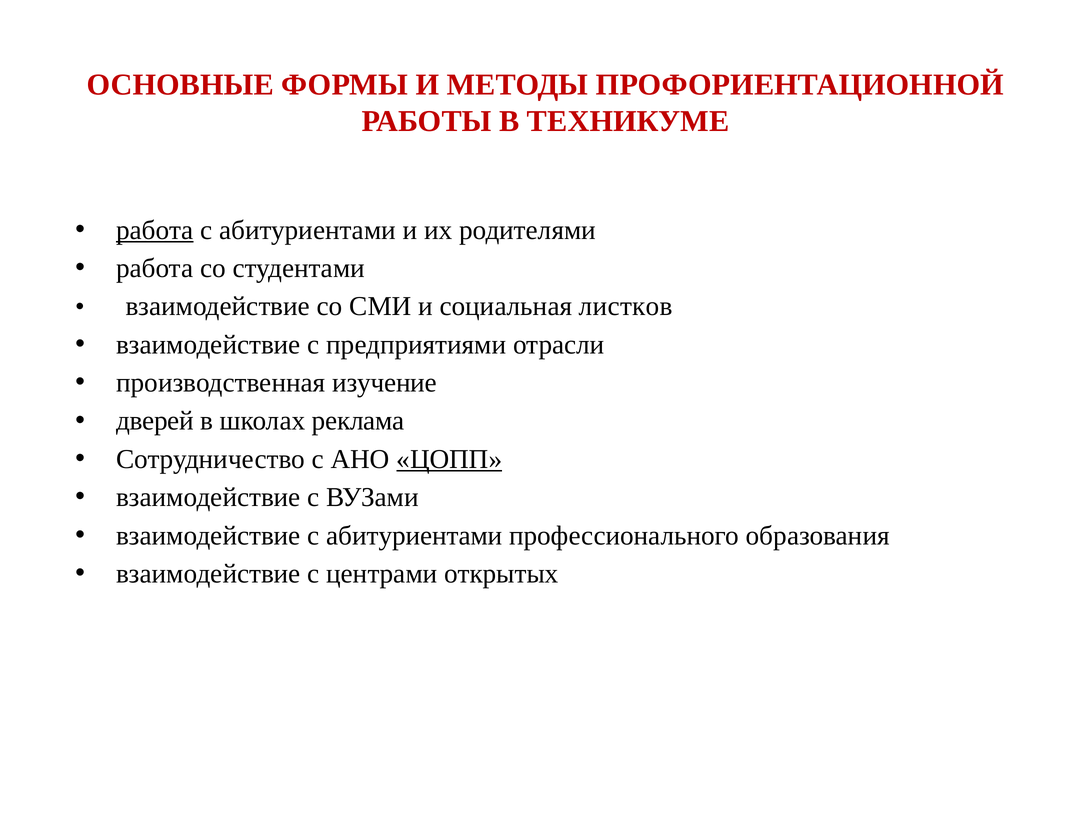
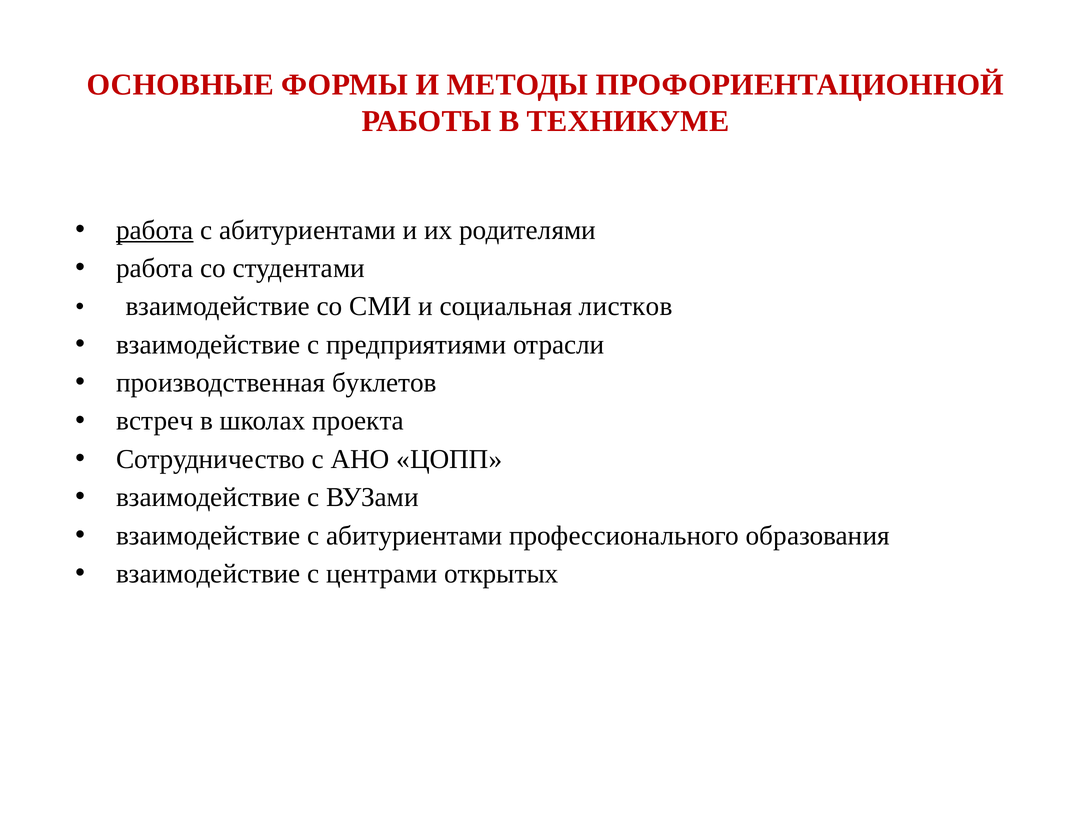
изучение: изучение -> буклетов
дверей: дверей -> встреч
реклама: реклама -> проекта
ЦОПП underline: present -> none
